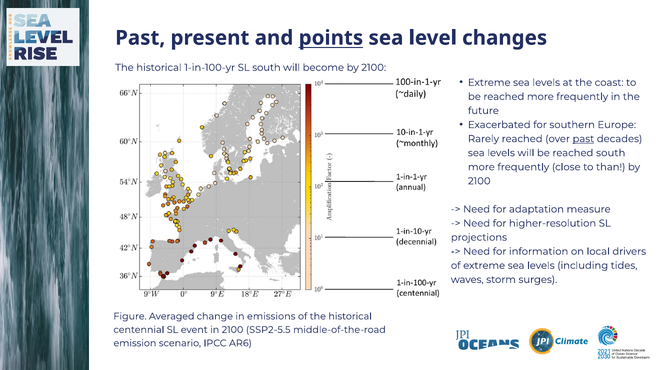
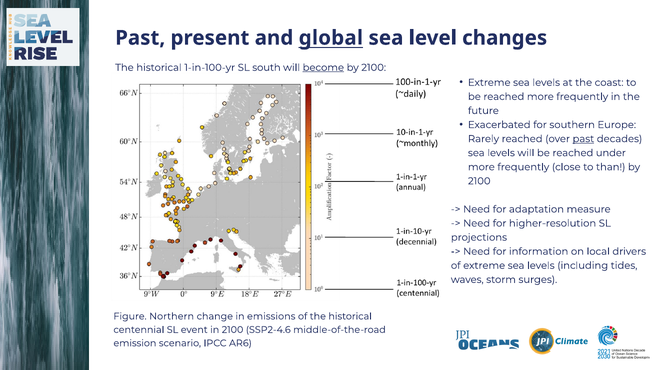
points: points -> global
become underline: none -> present
reached south: south -> under
Averaged: Averaged -> Northern
SSP2-5.5: SSP2-5.5 -> SSP2-4.6
